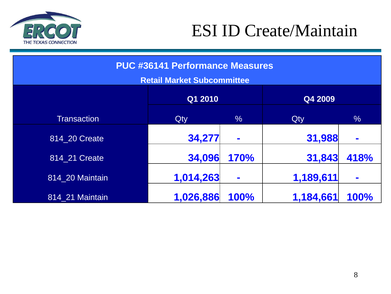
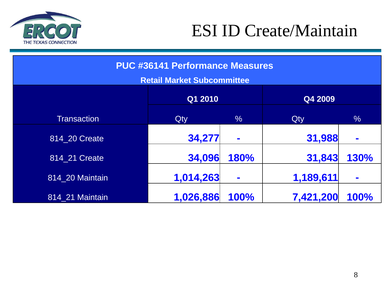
170%: 170% -> 180%
418%: 418% -> 130%
1,184,661: 1,184,661 -> 7,421,200
